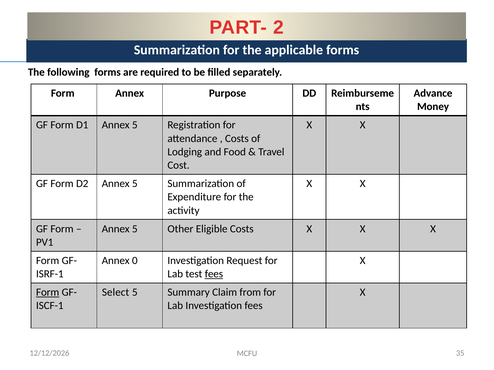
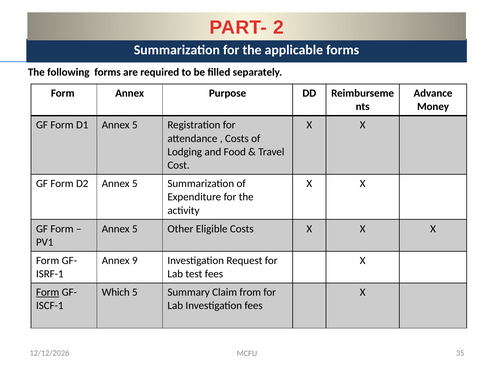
0: 0 -> 9
fees at (214, 274) underline: present -> none
Select: Select -> Which
